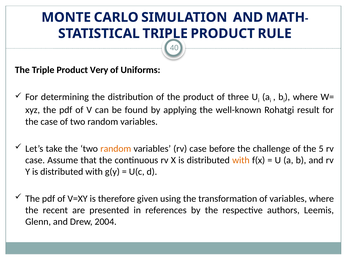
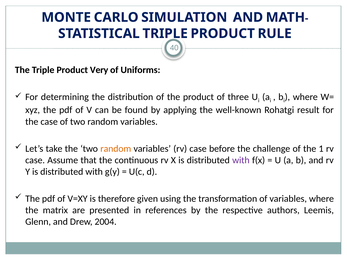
5: 5 -> 1
with at (241, 160) colour: orange -> purple
recent: recent -> matrix
